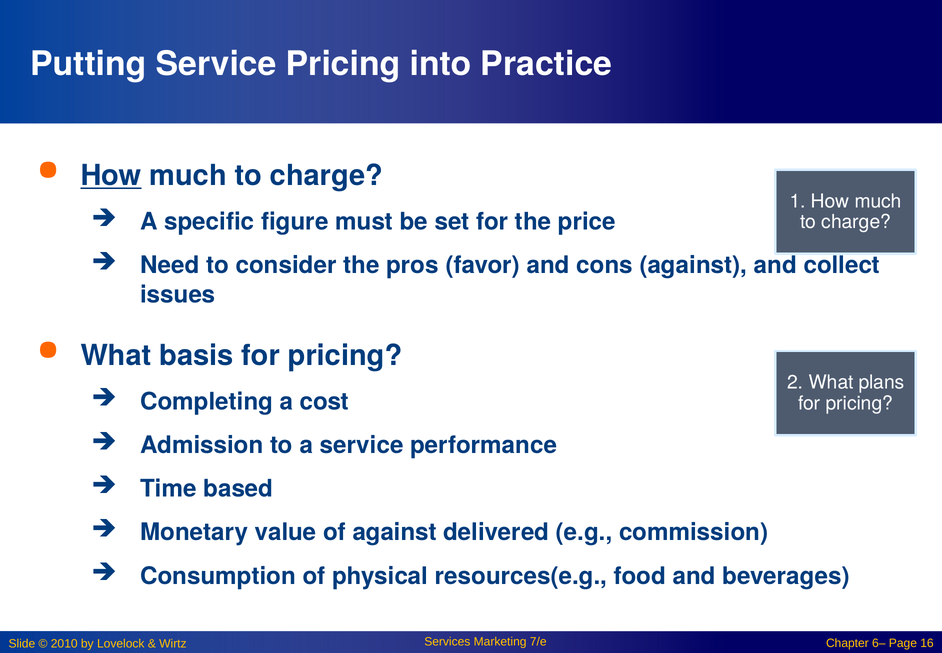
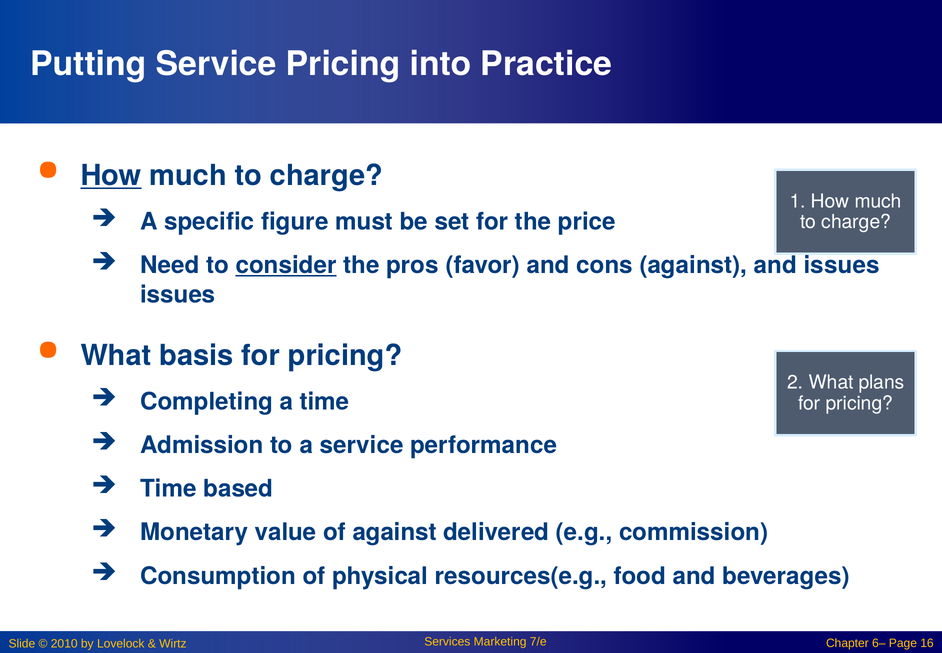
consider underline: none -> present
and collect: collect -> issues
a cost: cost -> time
